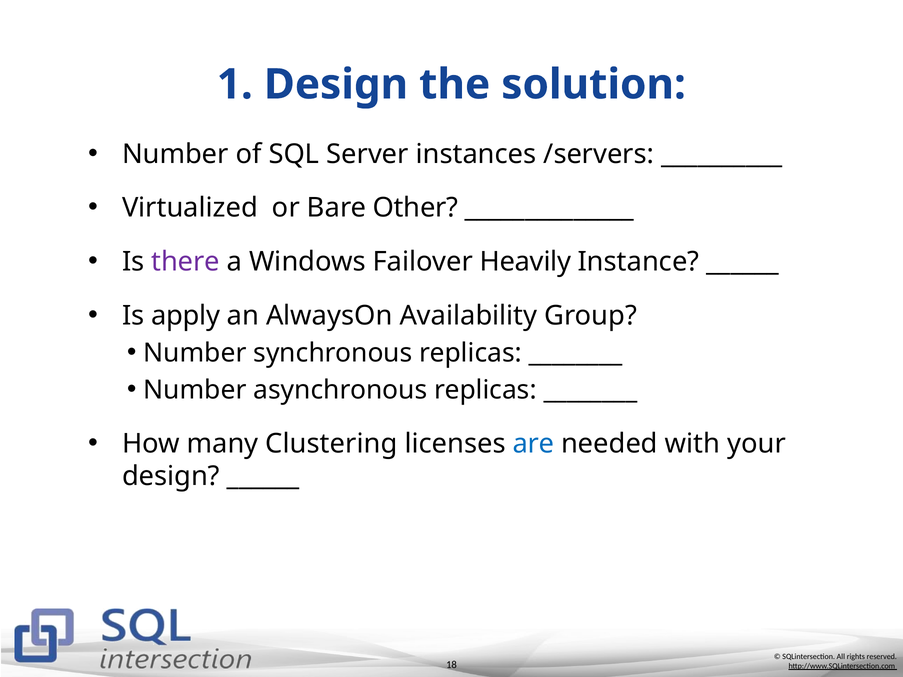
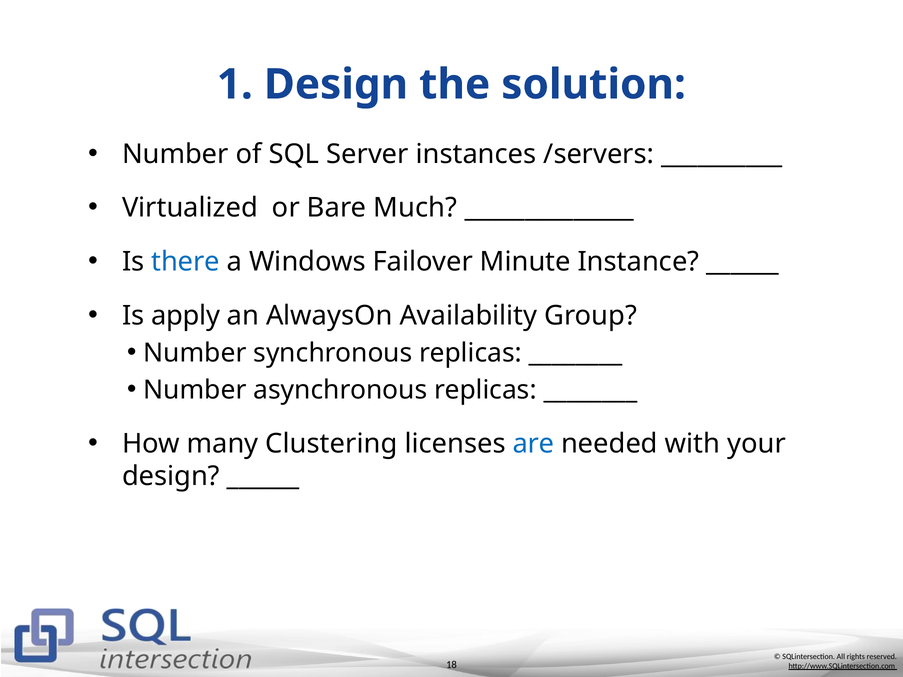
Other: Other -> Much
there colour: purple -> blue
Heavily: Heavily -> Minute
